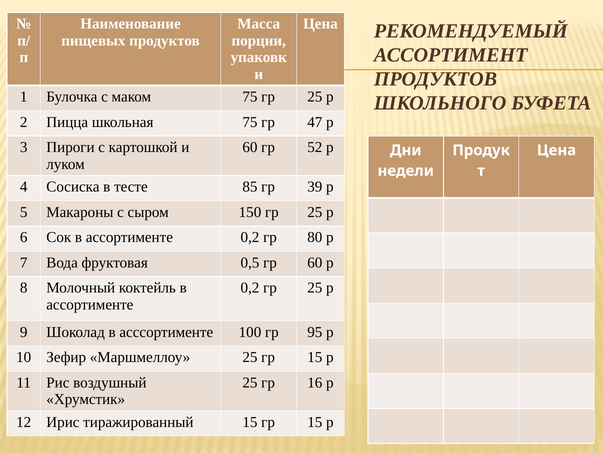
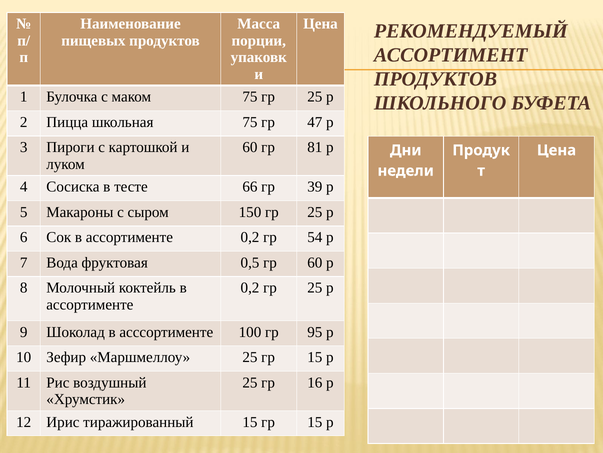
52: 52 -> 81
85: 85 -> 66
80: 80 -> 54
